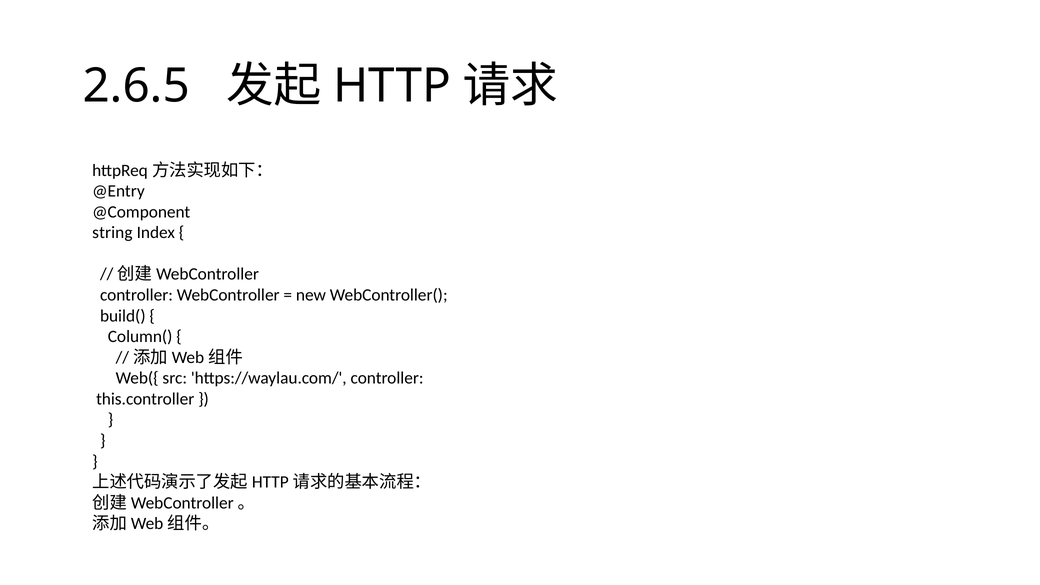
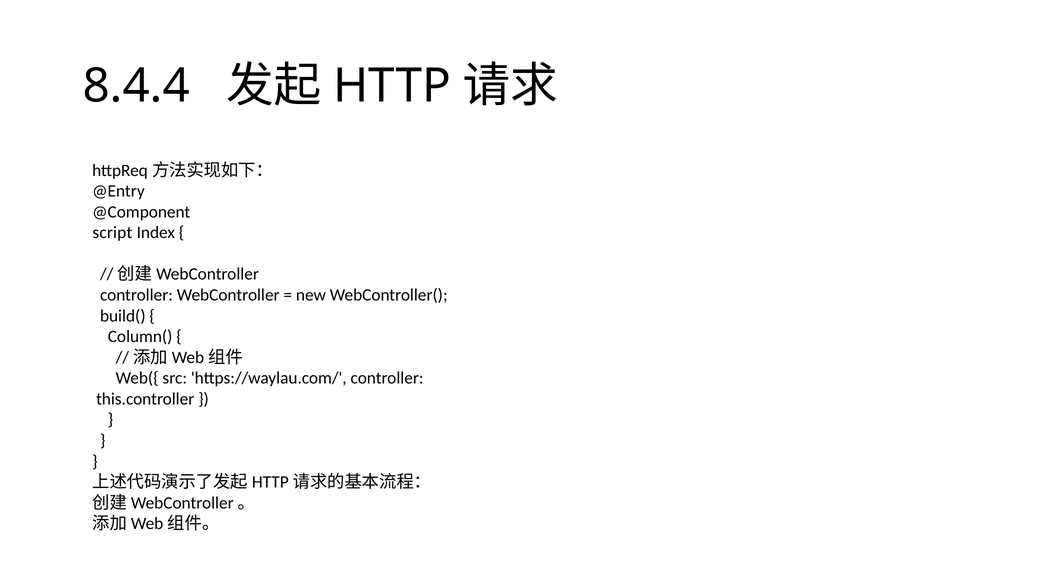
2.6.5: 2.6.5 -> 8.4.4
string: string -> script
